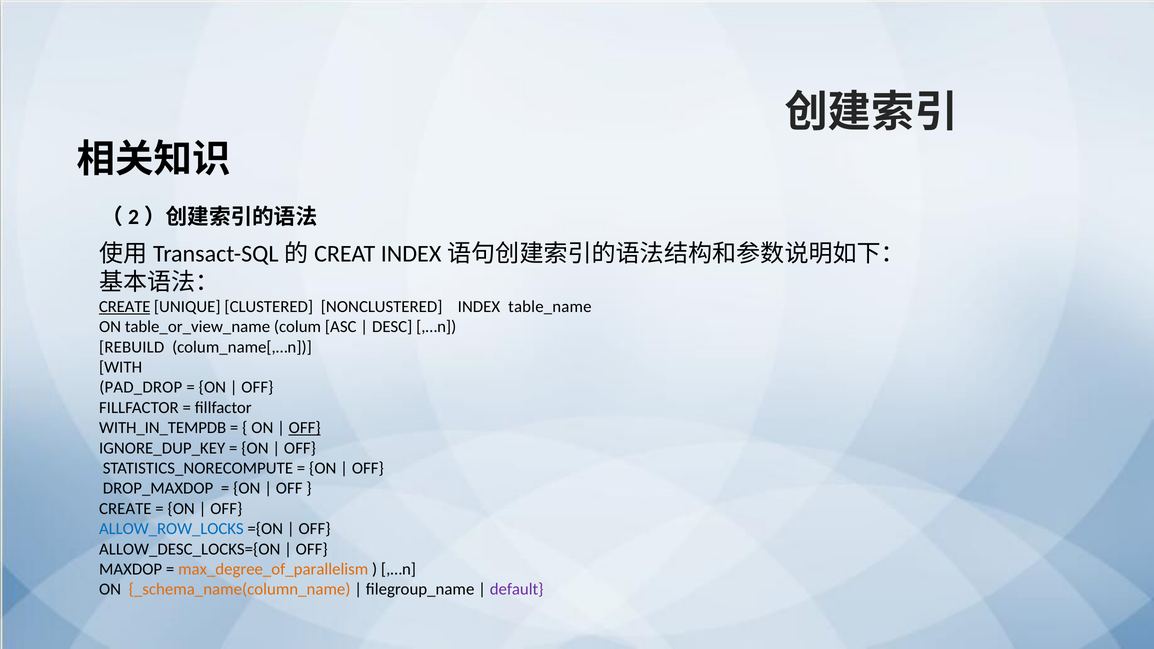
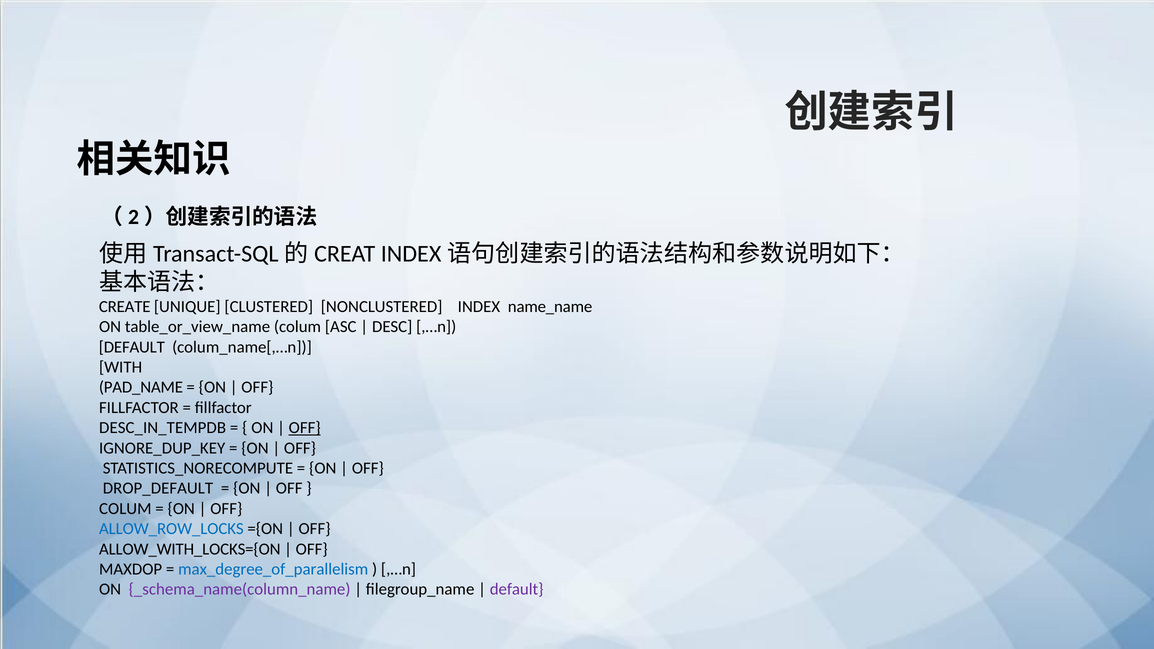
CREATE at (125, 307) underline: present -> none
table_name: table_name -> name_name
REBUILD at (132, 347): REBUILD -> DEFAULT
PAD_DROP: PAD_DROP -> PAD_NAME
WITH_IN_TEMPDB: WITH_IN_TEMPDB -> DESC_IN_TEMPDB
DROP_MAXDOP: DROP_MAXDOP -> DROP_DEFAULT
CREATE at (125, 509): CREATE -> COLUM
ALLOW_DESC_LOCKS={ON: ALLOW_DESC_LOCKS={ON -> ALLOW_WITH_LOCKS={ON
max_degree_of_parallelism colour: orange -> blue
_schema_name(column_name colour: orange -> purple
